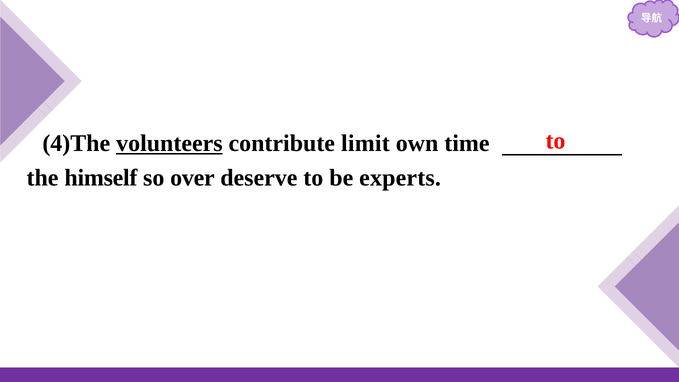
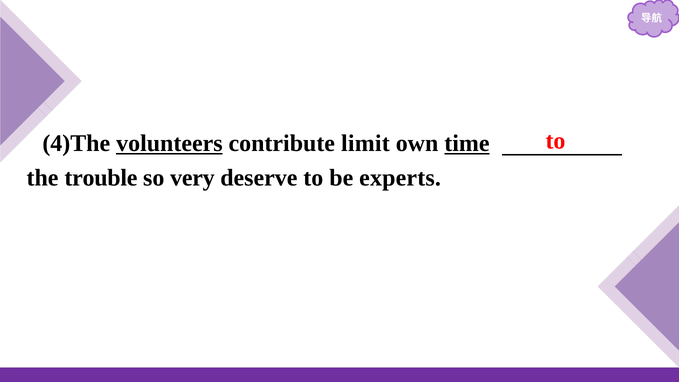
time underline: none -> present
himself: himself -> trouble
over: over -> very
